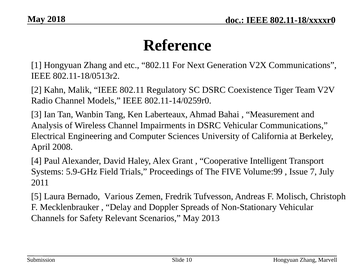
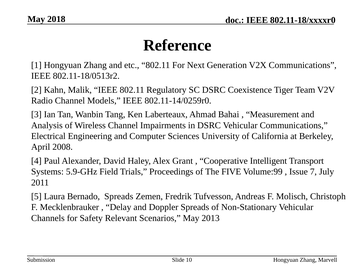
Bernado Various: Various -> Spreads
